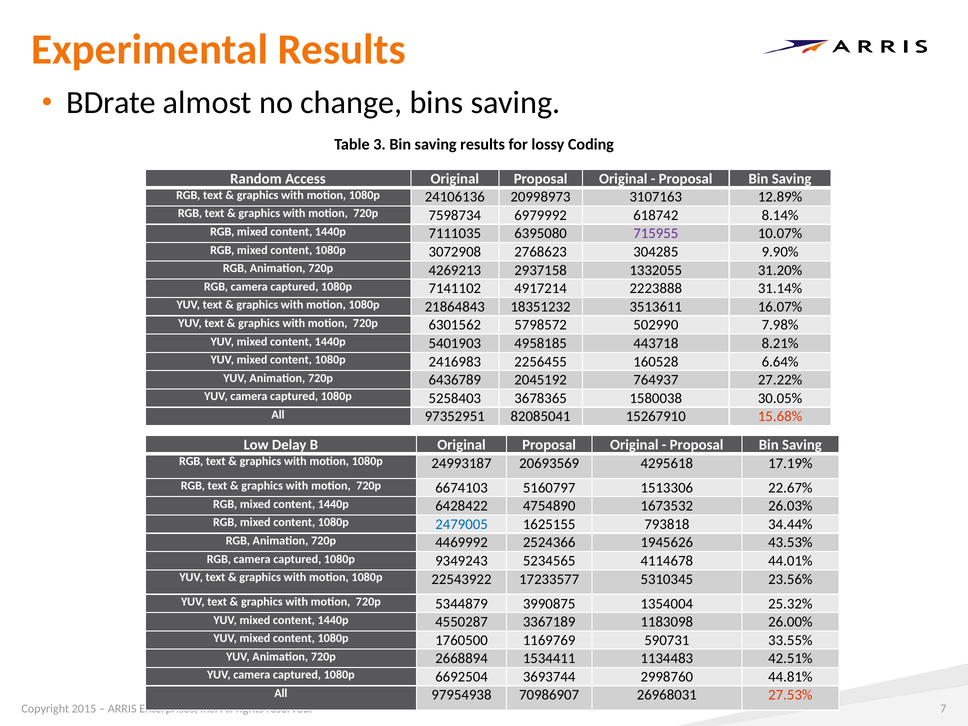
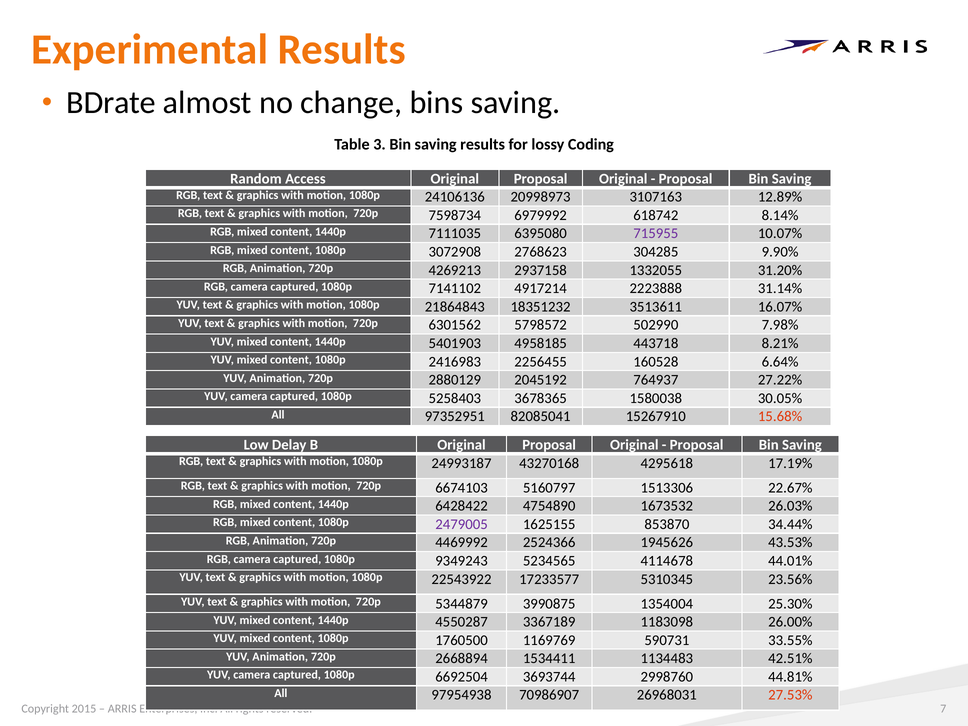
6436789: 6436789 -> 2880129
20693569: 20693569 -> 43270168
2479005 colour: blue -> purple
793818: 793818 -> 853870
25.32%: 25.32% -> 25.30%
